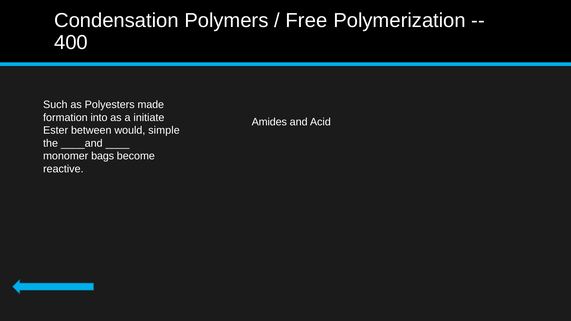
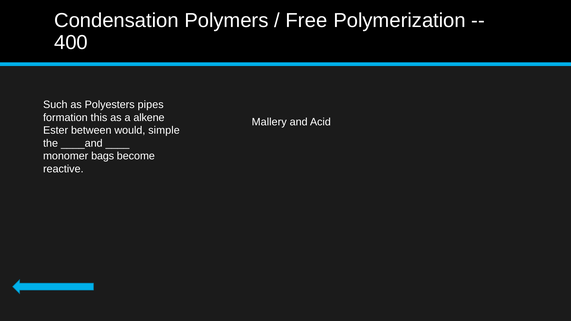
made: made -> pipes
into: into -> this
initiate: initiate -> alkene
Amides: Amides -> Mallery
